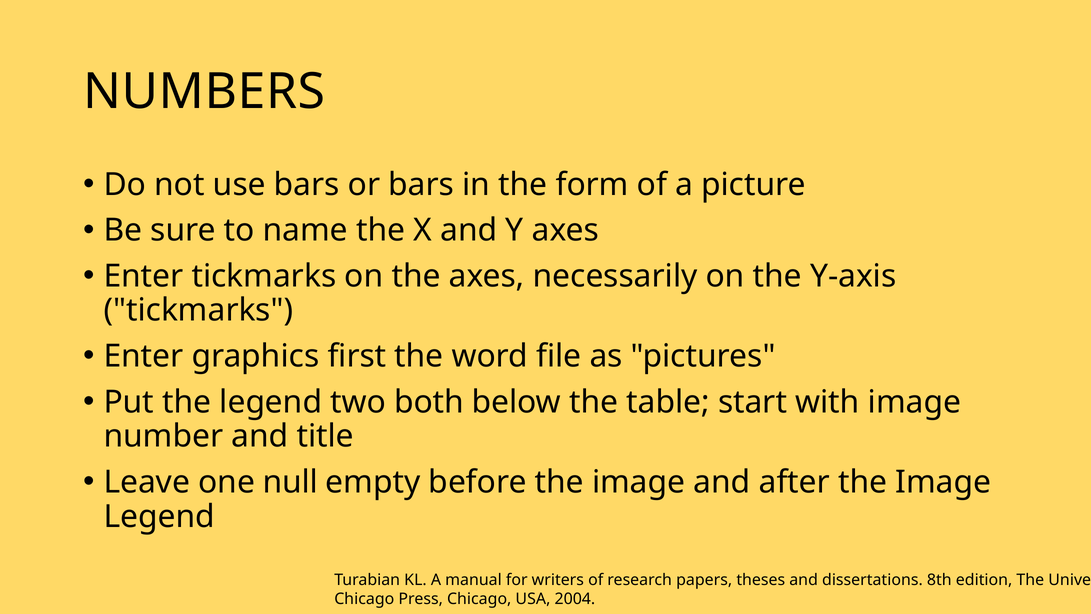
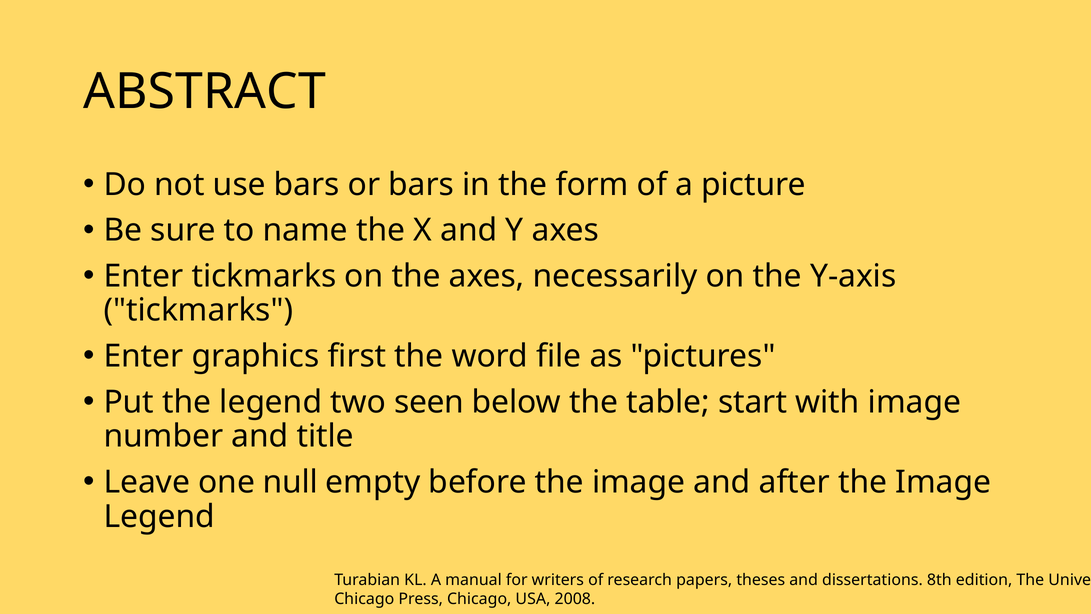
NUMBERS: NUMBERS -> ABSTRACT
both: both -> seen
2004: 2004 -> 2008
